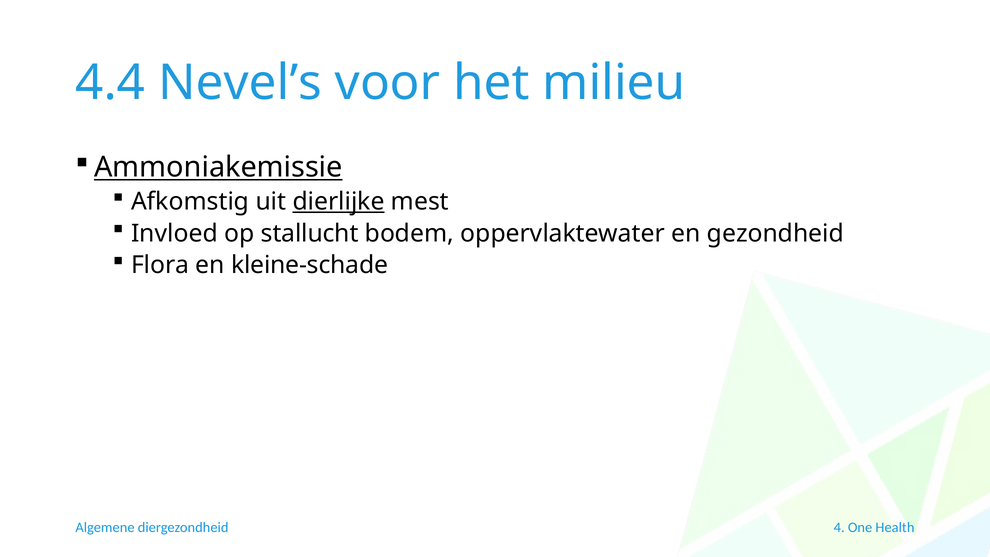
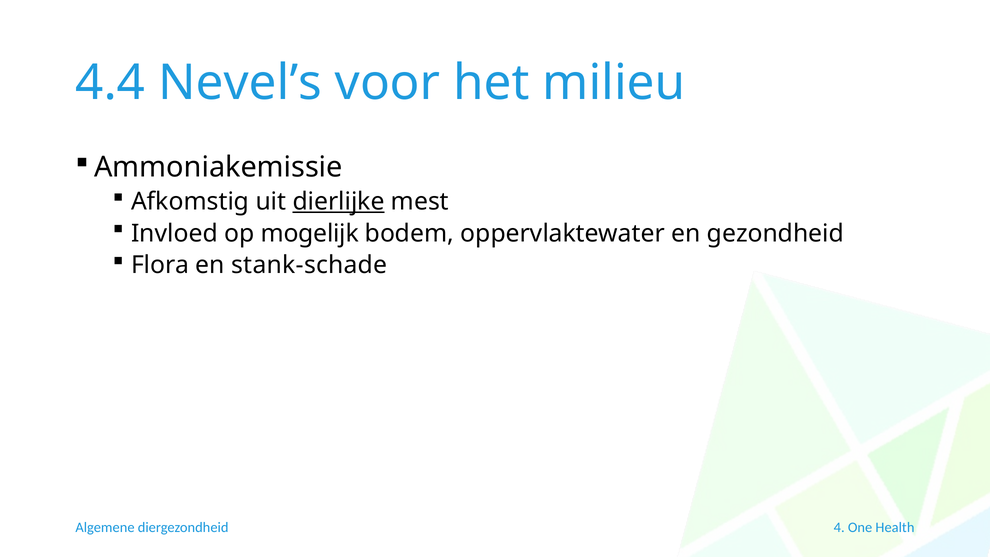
Ammoniakemissie underline: present -> none
stallucht: stallucht -> mogelijk
kleine-schade: kleine-schade -> stank-schade
